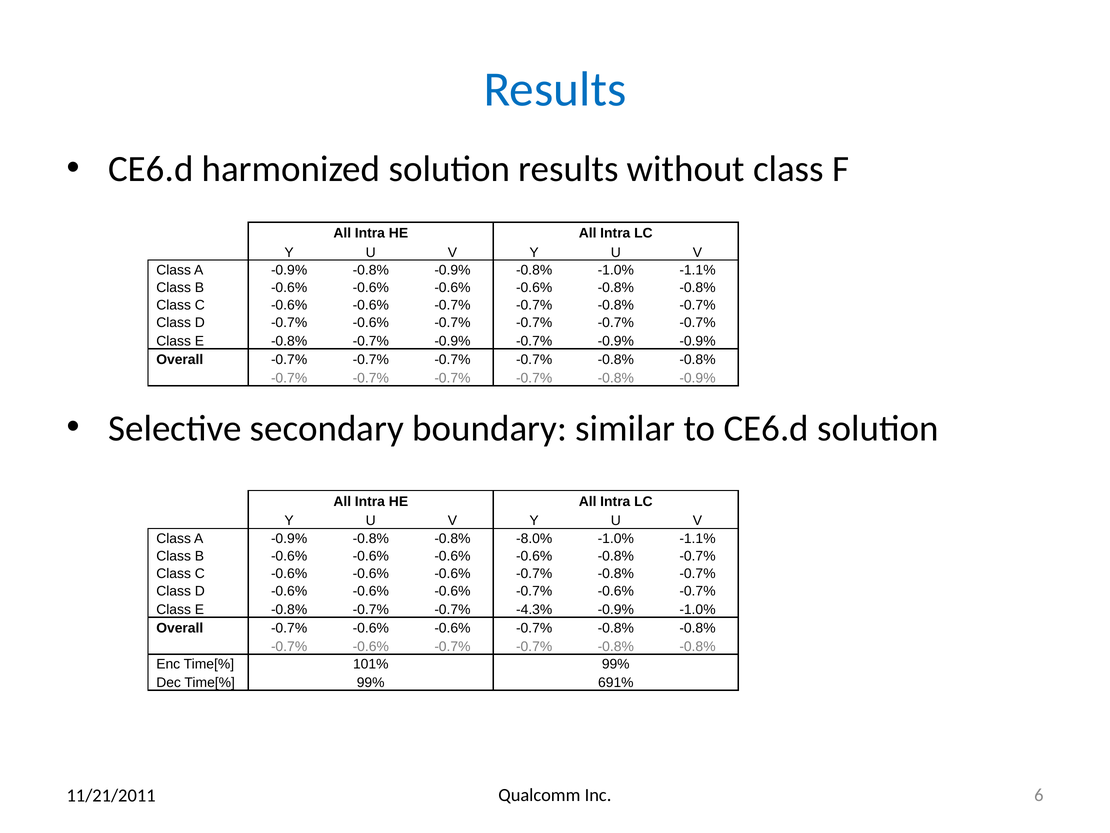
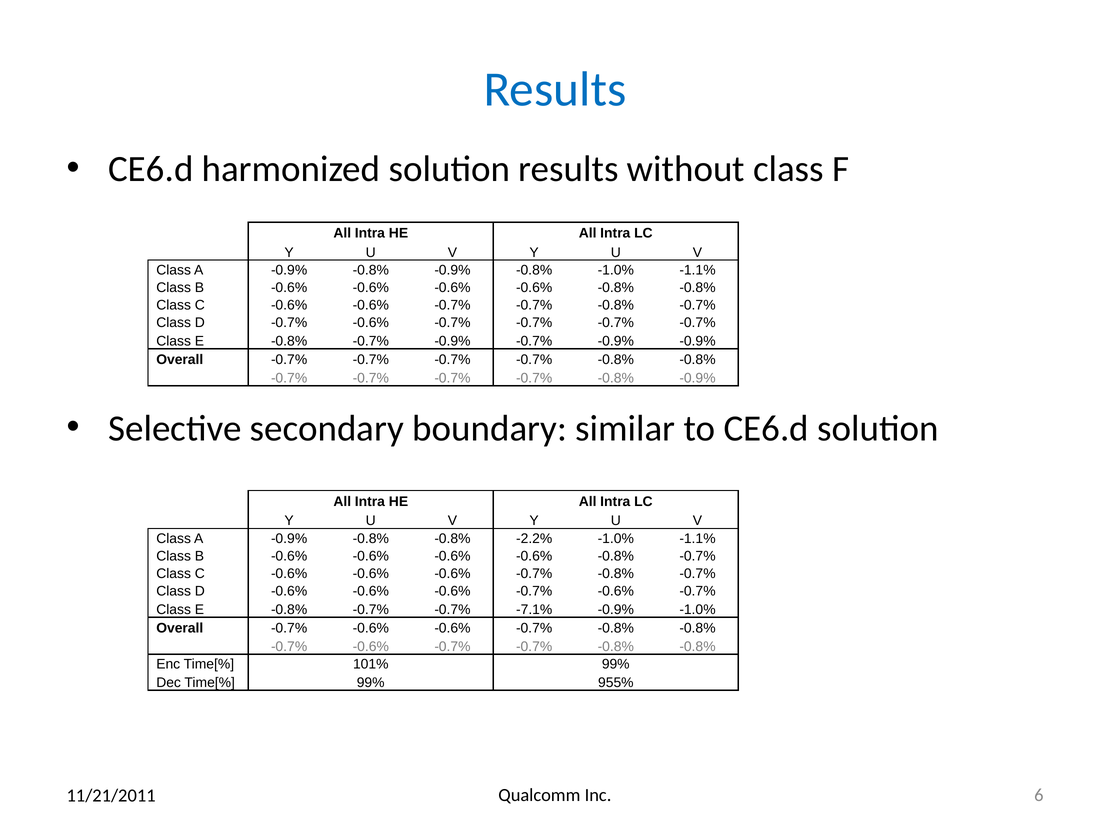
-8.0%: -8.0% -> -2.2%
-4.3%: -4.3% -> -7.1%
691%: 691% -> 955%
